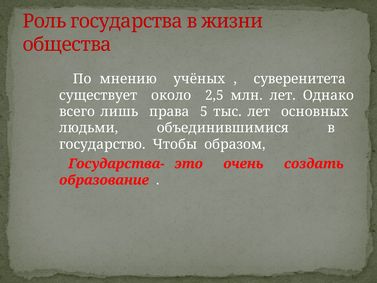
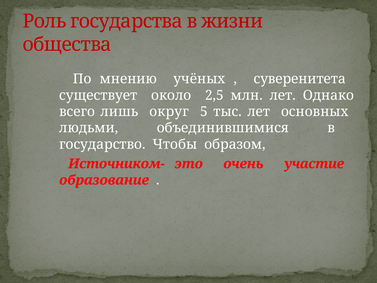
права: права -> округ
Государства-: Государства- -> Источником-
создать: создать -> участие
